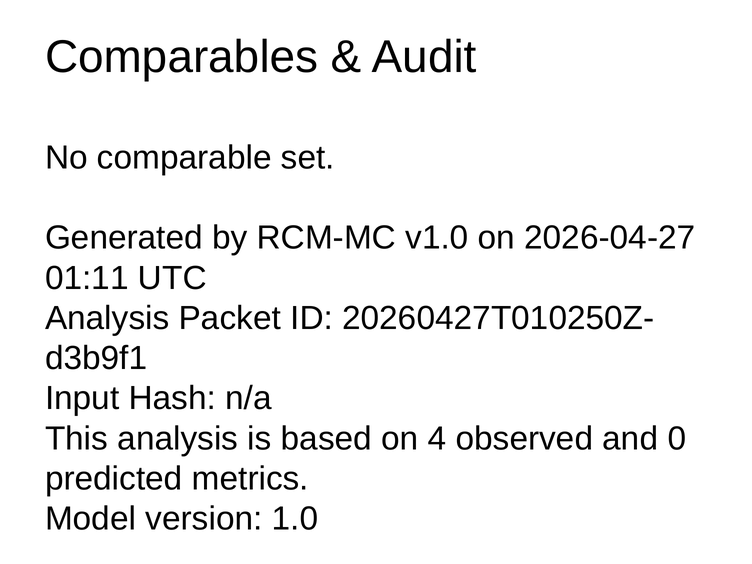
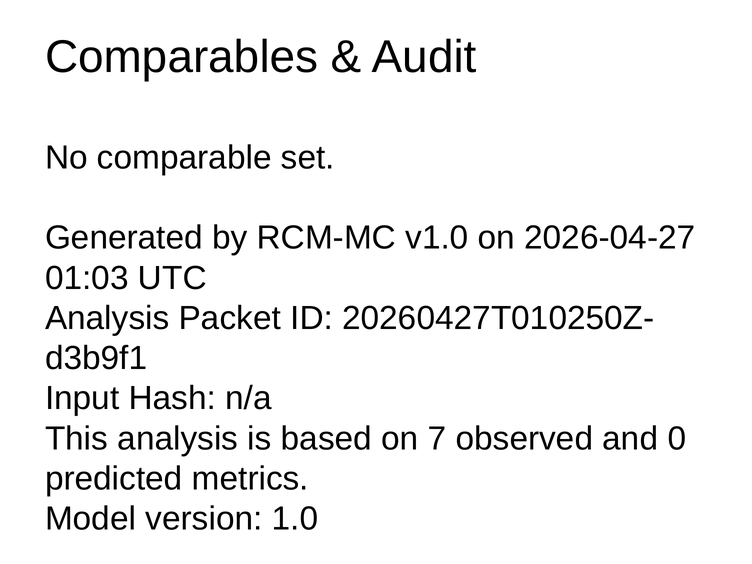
01:11: 01:11 -> 01:03
4: 4 -> 7
